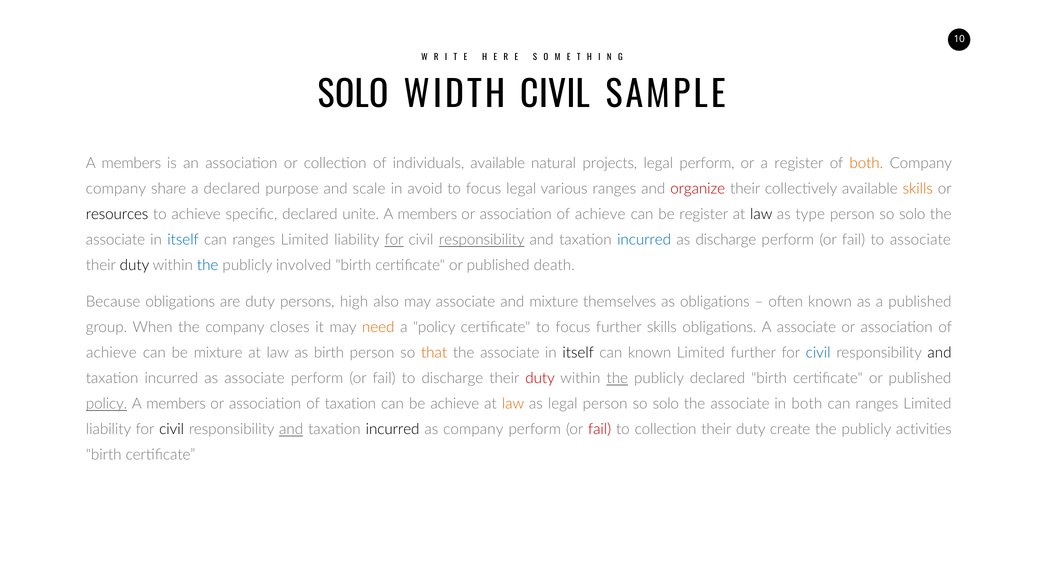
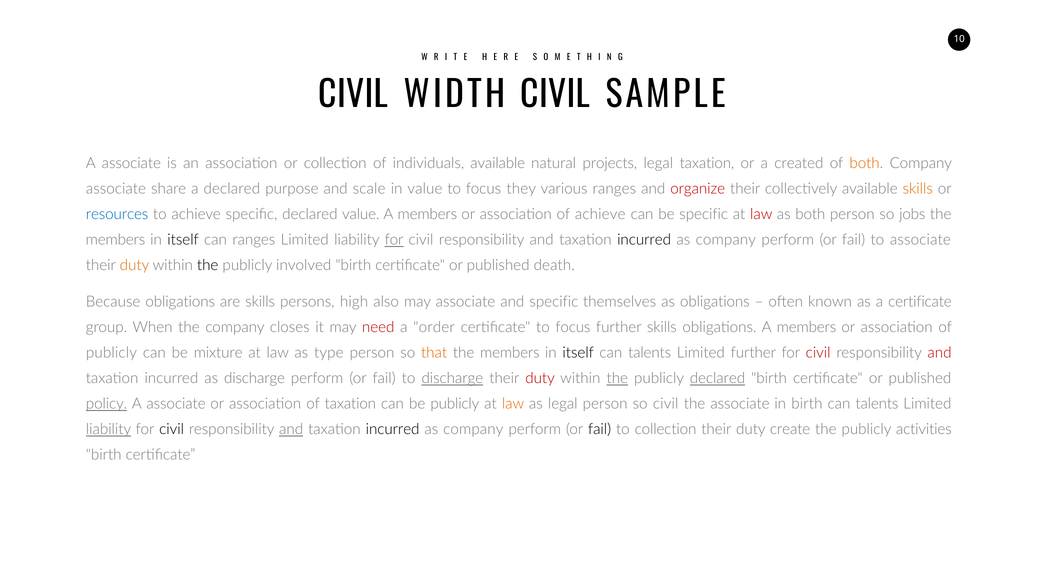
SOLO at (353, 95): SOLO -> CIVIL
members at (131, 163): members -> associate
legal perform: perform -> taxation
a register: register -> created
company at (116, 189): company -> associate
in avoid: avoid -> value
focus legal: legal -> they
resources colour: black -> blue
declared unite: unite -> value
be register: register -> specific
law at (761, 214) colour: black -> red
as type: type -> both
solo at (912, 214): solo -> jobs
associate at (115, 240): associate -> members
itself at (183, 240) colour: blue -> black
responsibility at (482, 240) underline: present -> none
incurred at (644, 240) colour: blue -> black
discharge at (726, 240): discharge -> company
duty at (134, 265) colour: black -> orange
the at (208, 265) colour: blue -> black
are duty: duty -> skills
and mixture: mixture -> specific
a published: published -> certificate
need colour: orange -> red
a policy: policy -> order
obligations A associate: associate -> members
achieve at (111, 353): achieve -> publicly
as birth: birth -> type
associate at (510, 353): associate -> members
known at (650, 353): known -> talents
civil at (818, 353) colour: blue -> red
and at (939, 353) colour: black -> red
as associate: associate -> discharge
discharge at (452, 378) underline: none -> present
declared at (717, 378) underline: none -> present
members at (176, 404): members -> associate
be achieve: achieve -> publicly
legal person so solo: solo -> civil
in both: both -> birth
ranges at (877, 404): ranges -> talents
liability at (108, 429) underline: none -> present
fail at (600, 429) colour: red -> black
